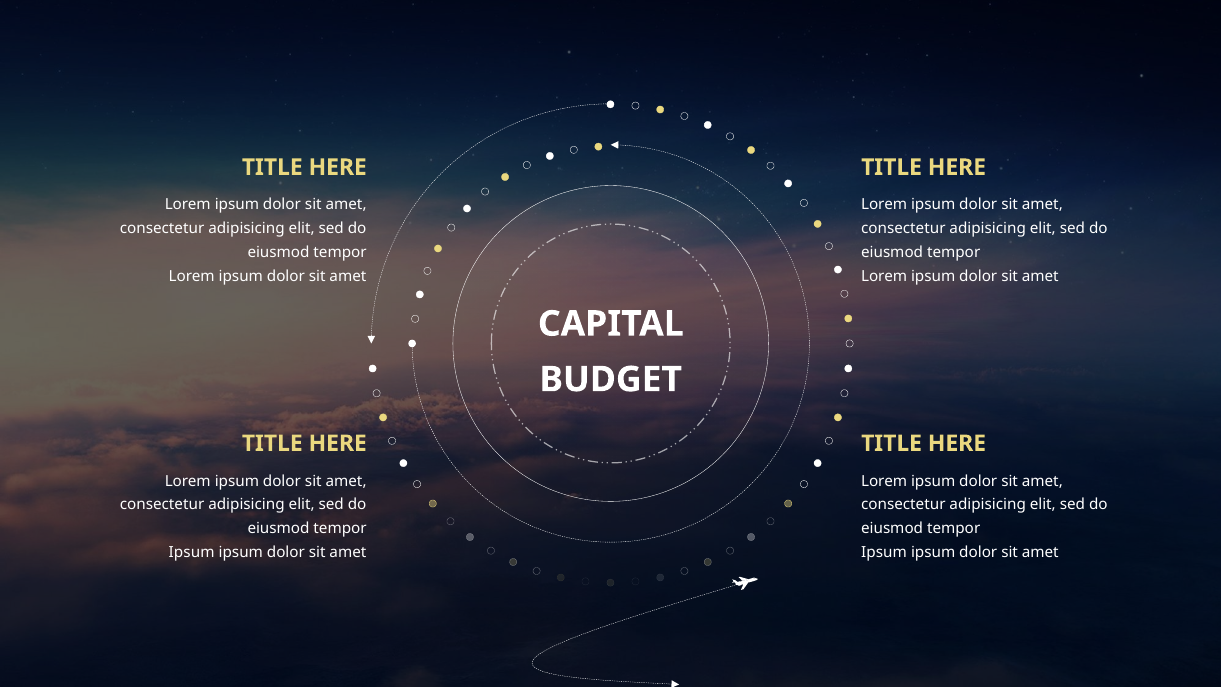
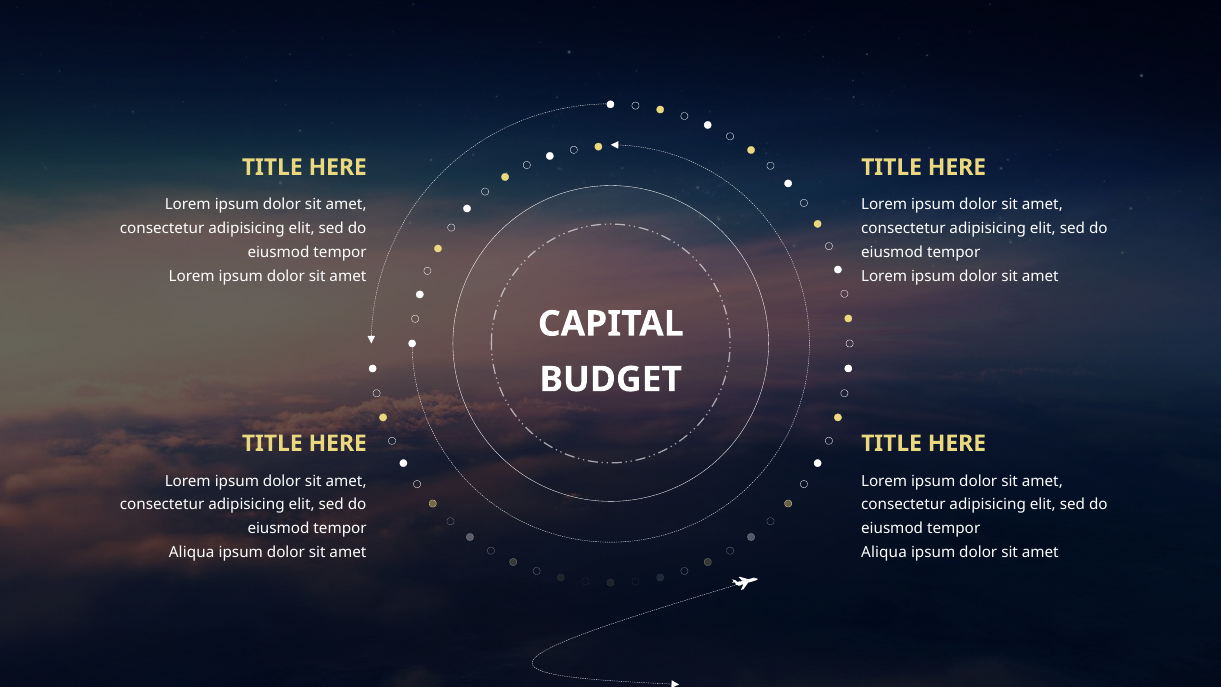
Ipsum at (192, 552): Ipsum -> Aliqua
Ipsum at (884, 552): Ipsum -> Aliqua
